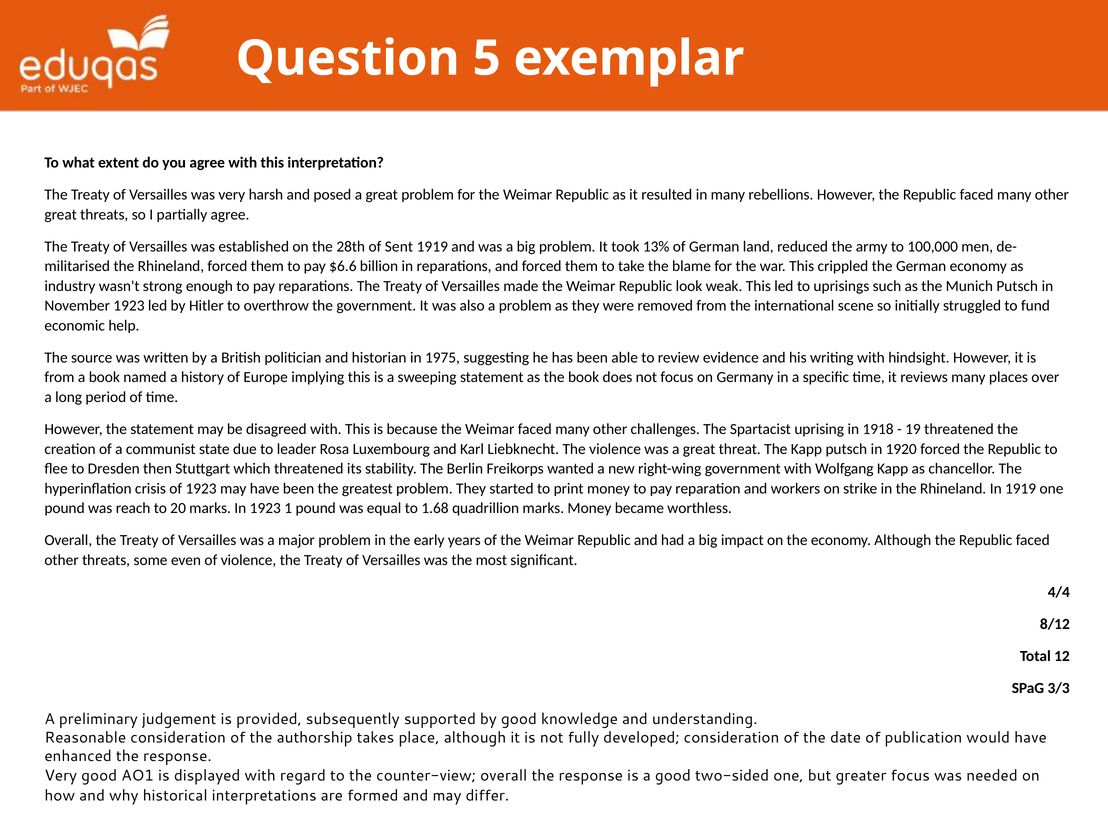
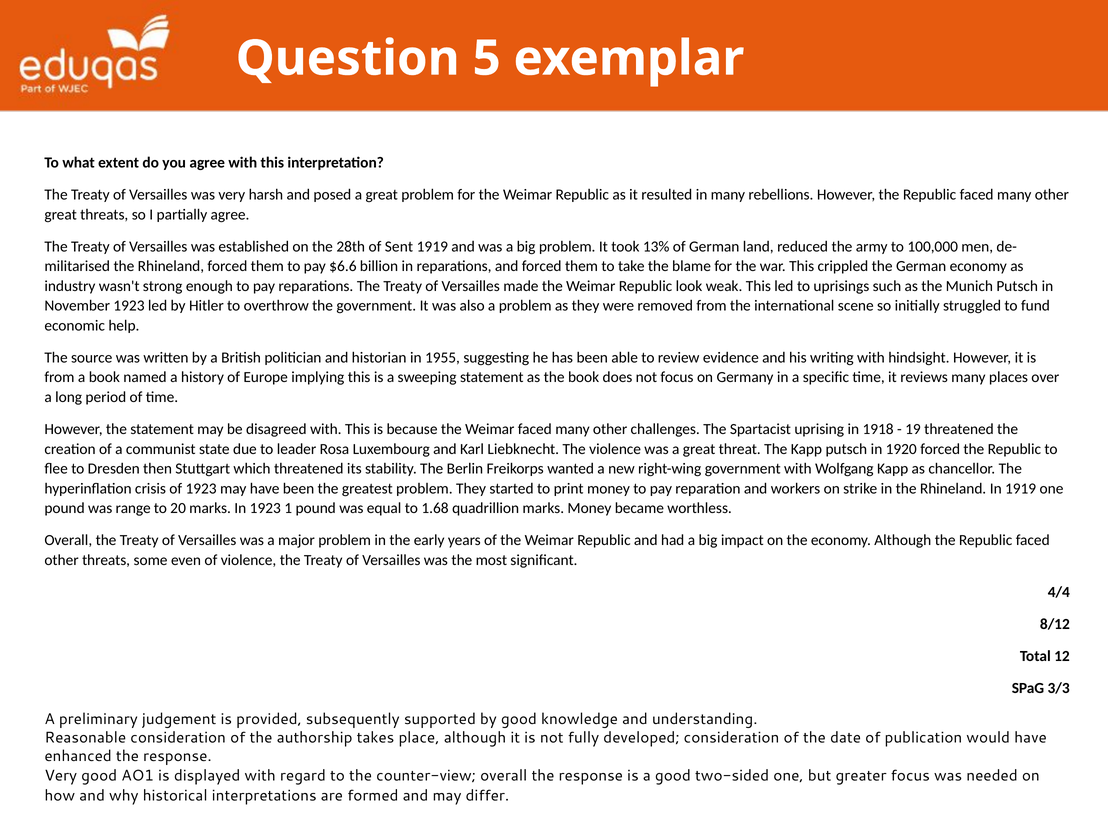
1975: 1975 -> 1955
reach: reach -> range
